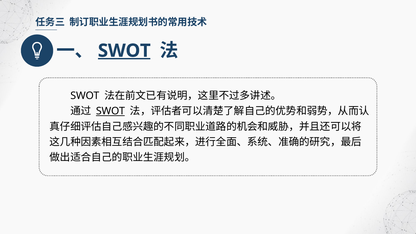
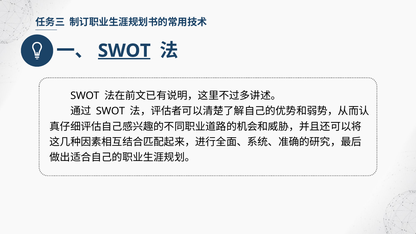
SWOT at (110, 111) underline: present -> none
